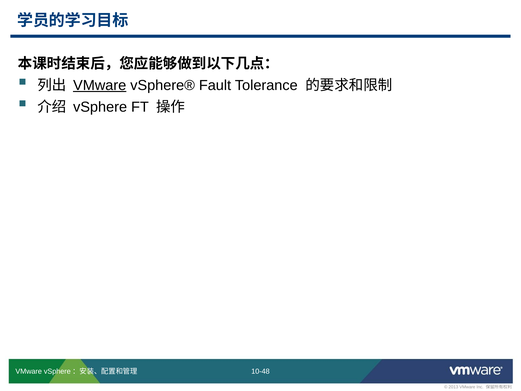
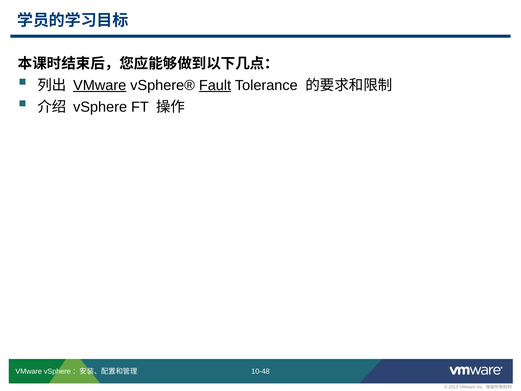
Fault underline: none -> present
